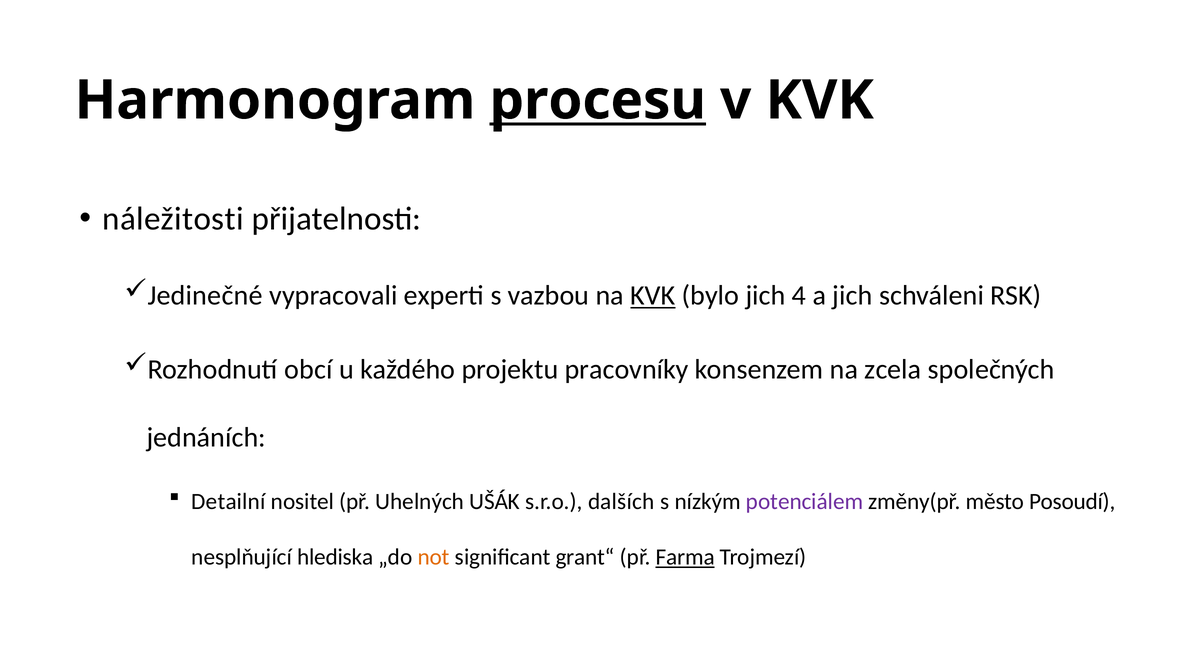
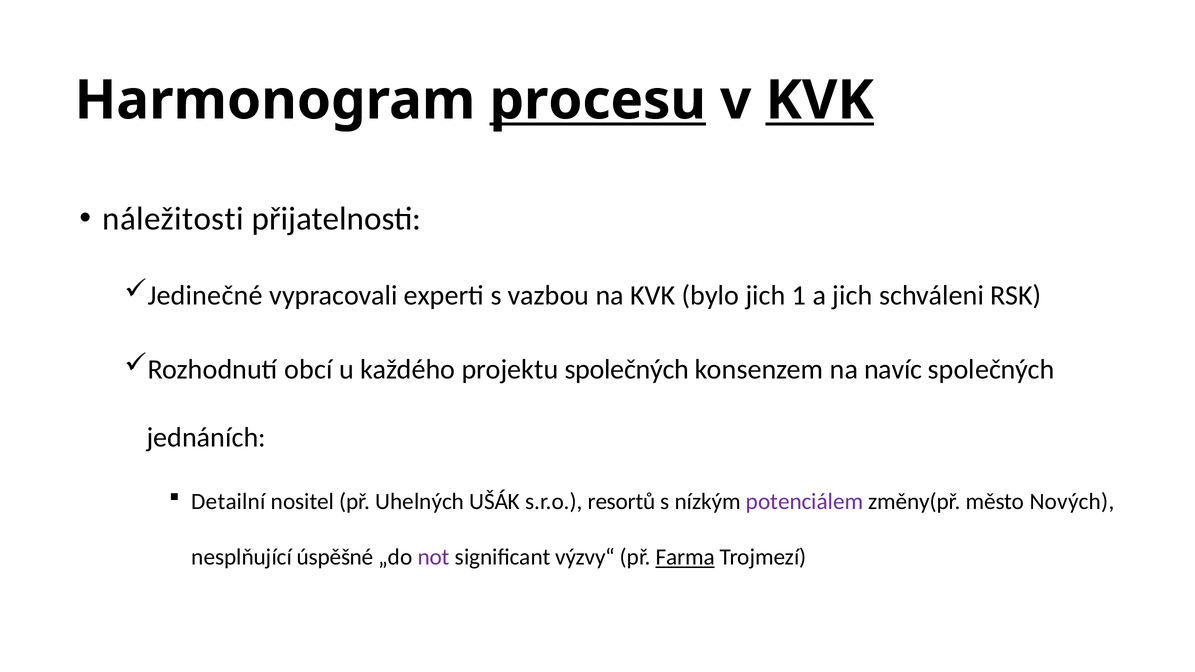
KVK at (820, 100) underline: none -> present
KVK at (653, 296) underline: present -> none
4: 4 -> 1
projektu pracovníky: pracovníky -> společných
zcela: zcela -> navíc
dalších: dalších -> resortů
Posoudí: Posoudí -> Nových
hlediska: hlediska -> úspěšné
not colour: orange -> purple
grant“: grant“ -> výzvy“
